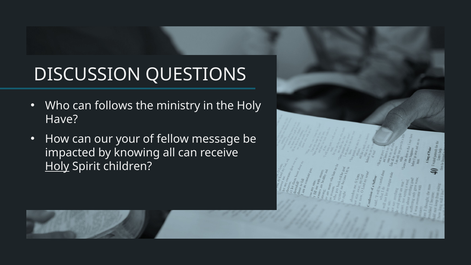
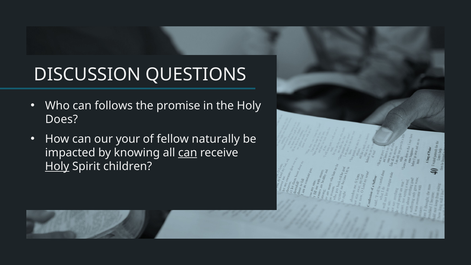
ministry: ministry -> promise
Have: Have -> Does
message: message -> naturally
can at (188, 153) underline: none -> present
